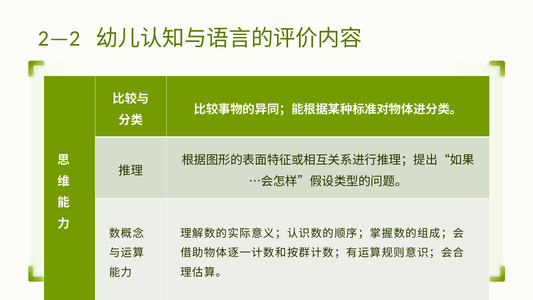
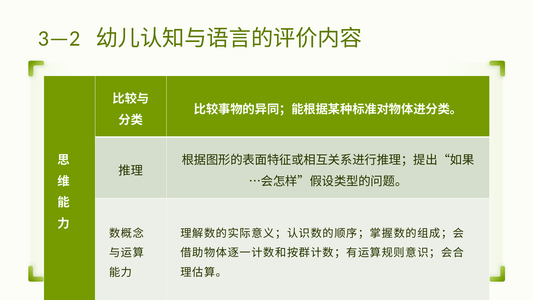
2—2: 2—2 -> 3—2
